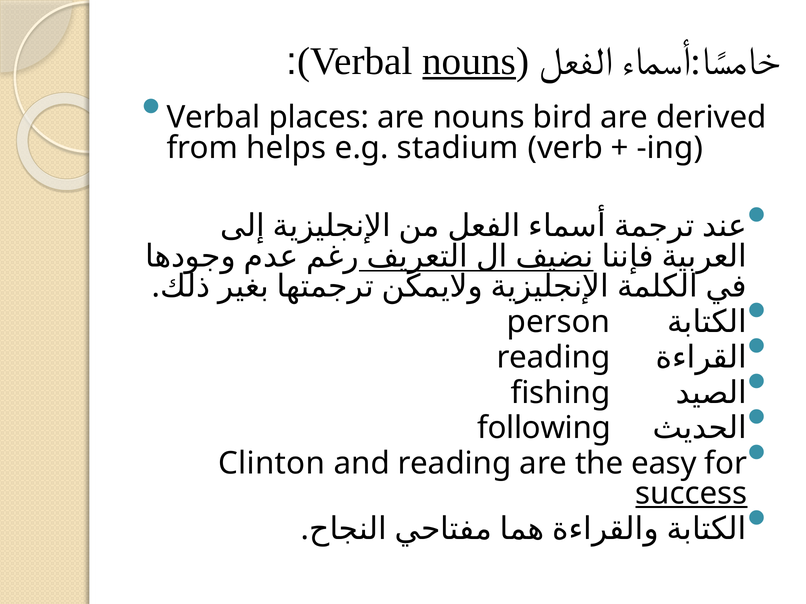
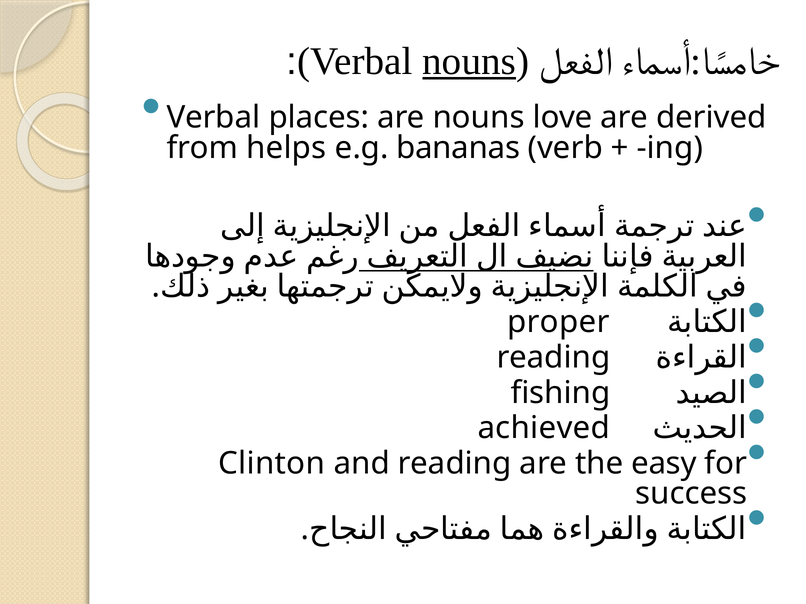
bird: bird -> love
stadium: stadium -> bananas
person: person -> proper
following: following -> achieved
success underline: present -> none
